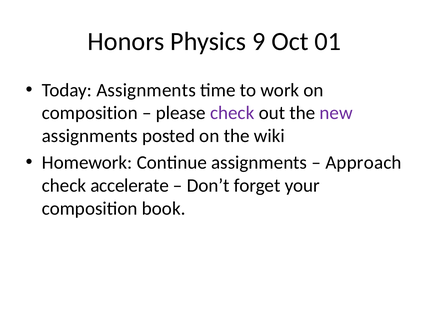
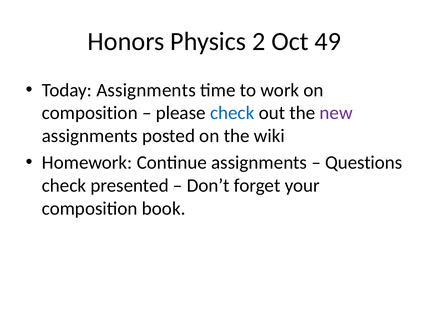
9: 9 -> 2
01: 01 -> 49
check at (232, 113) colour: purple -> blue
Approach: Approach -> Questions
accelerate: accelerate -> presented
